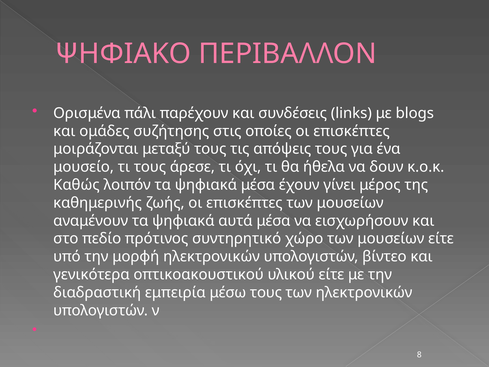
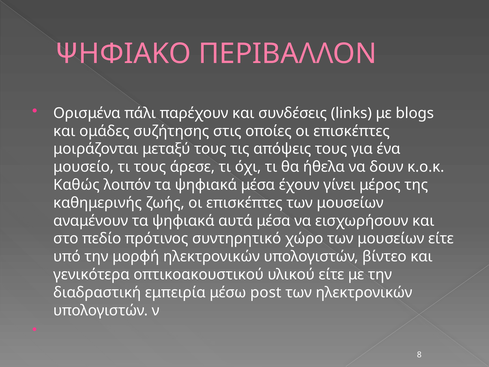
μέσω τους: τους -> post
